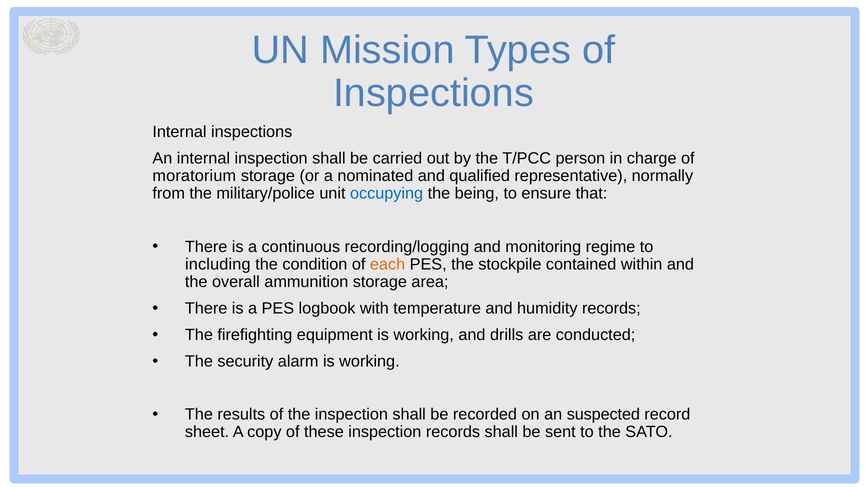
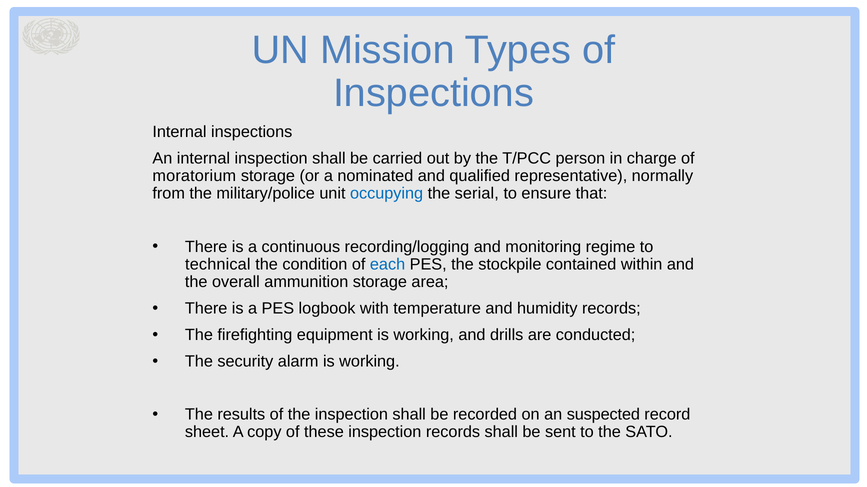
being: being -> serial
including: including -> technical
each colour: orange -> blue
